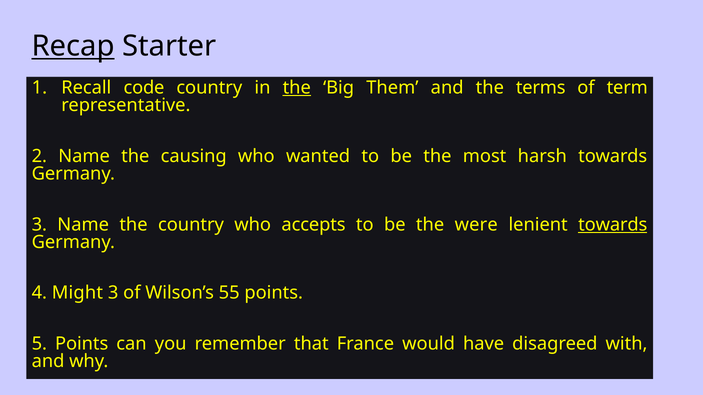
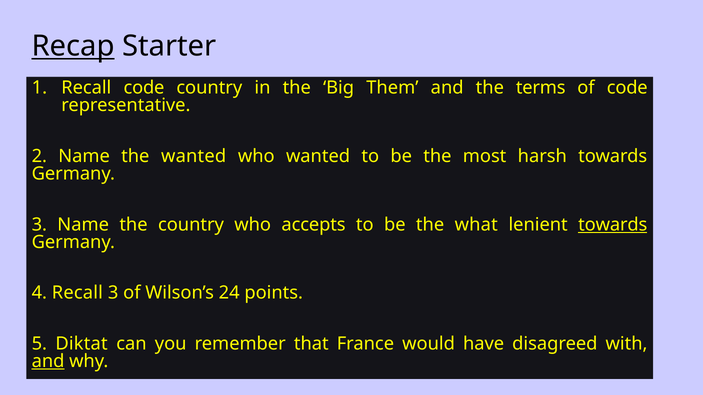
the at (297, 88) underline: present -> none
of term: term -> code
the causing: causing -> wanted
were: were -> what
4 Might: Might -> Recall
55: 55 -> 24
5 Points: Points -> Diktat
and at (48, 362) underline: none -> present
